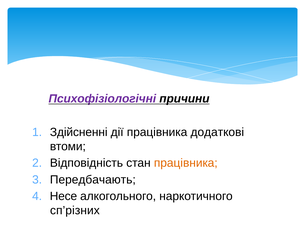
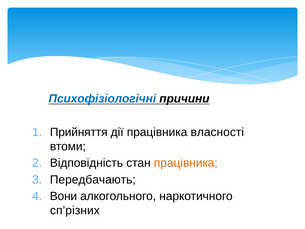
Психофізіологічні colour: purple -> blue
Здійсненні: Здійсненні -> Прийняття
додаткові: додаткові -> власності
Несе: Несе -> Вони
